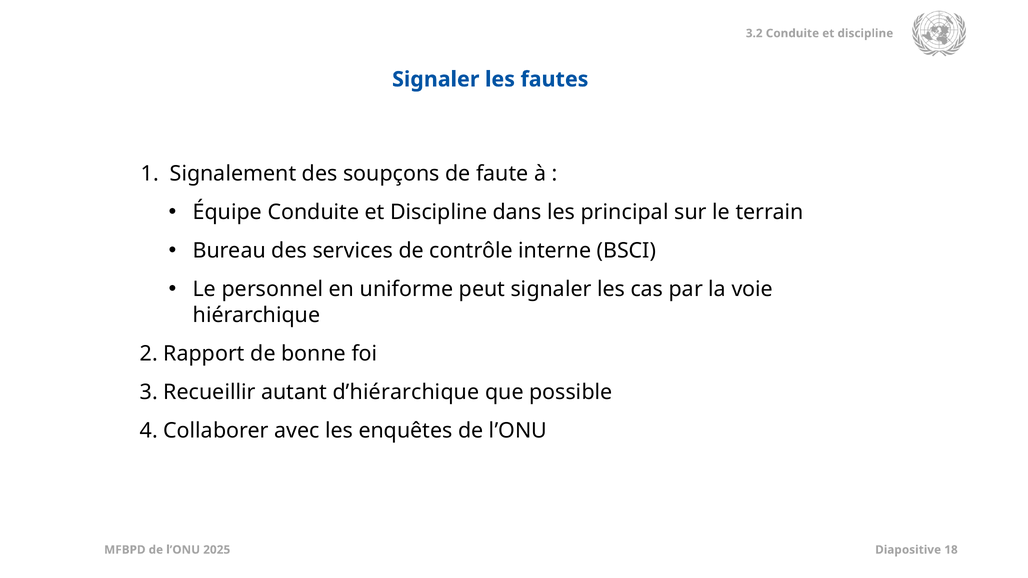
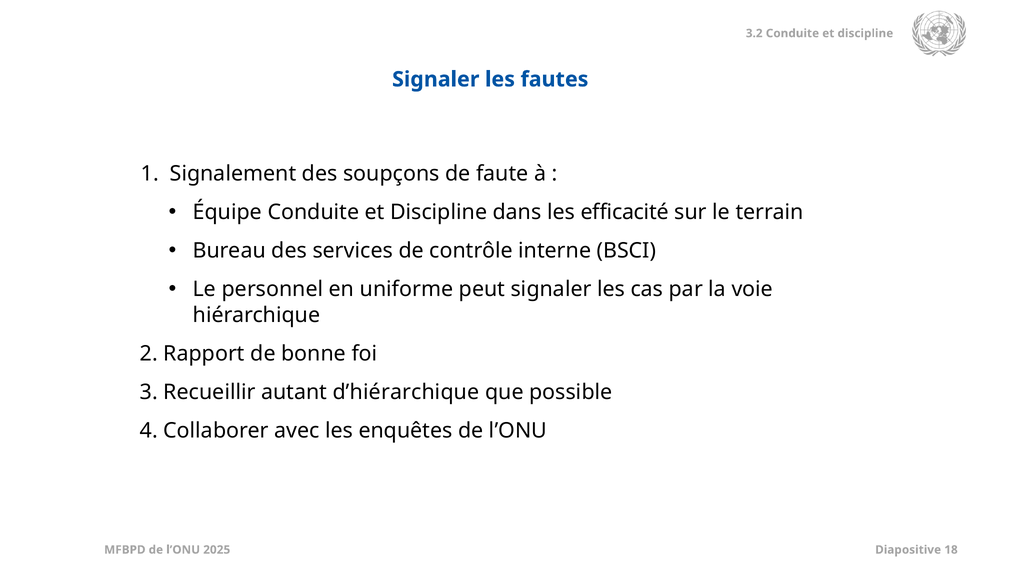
principal: principal -> efficacité
